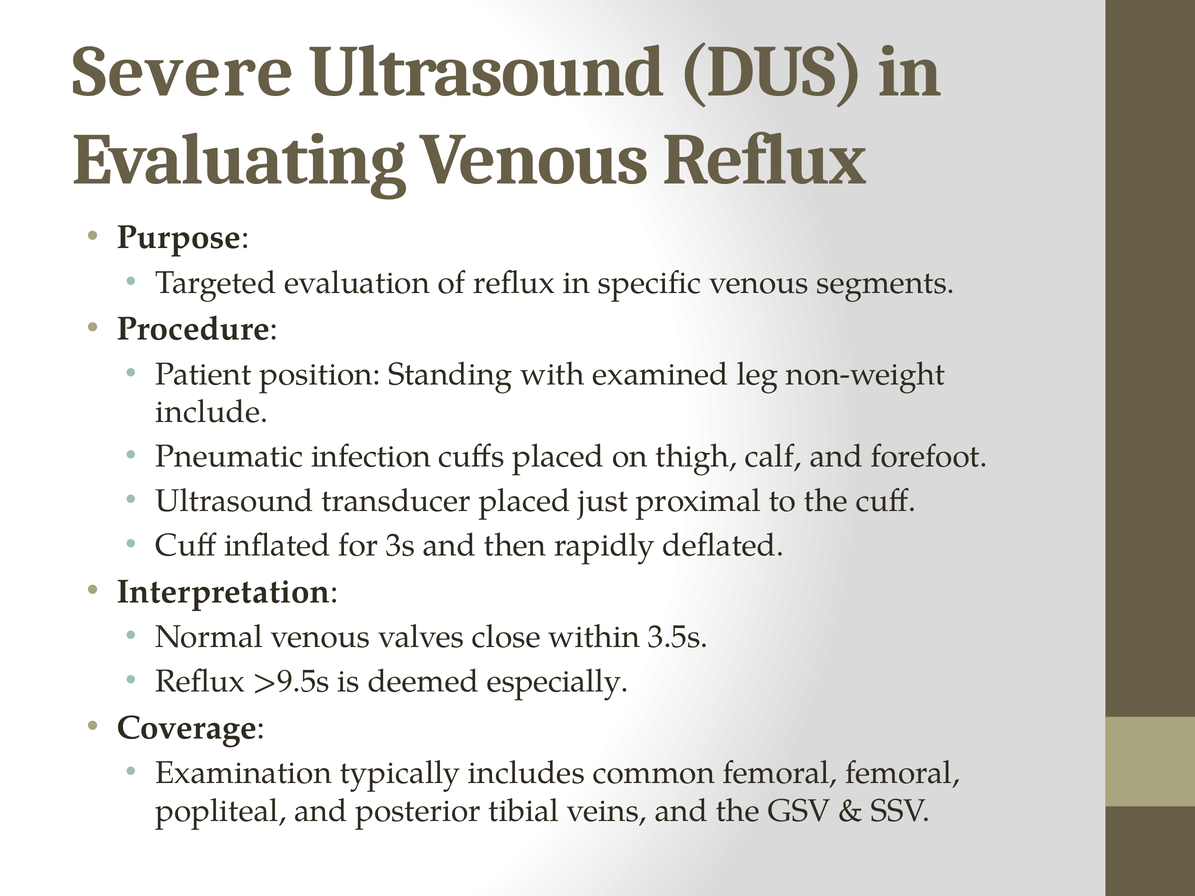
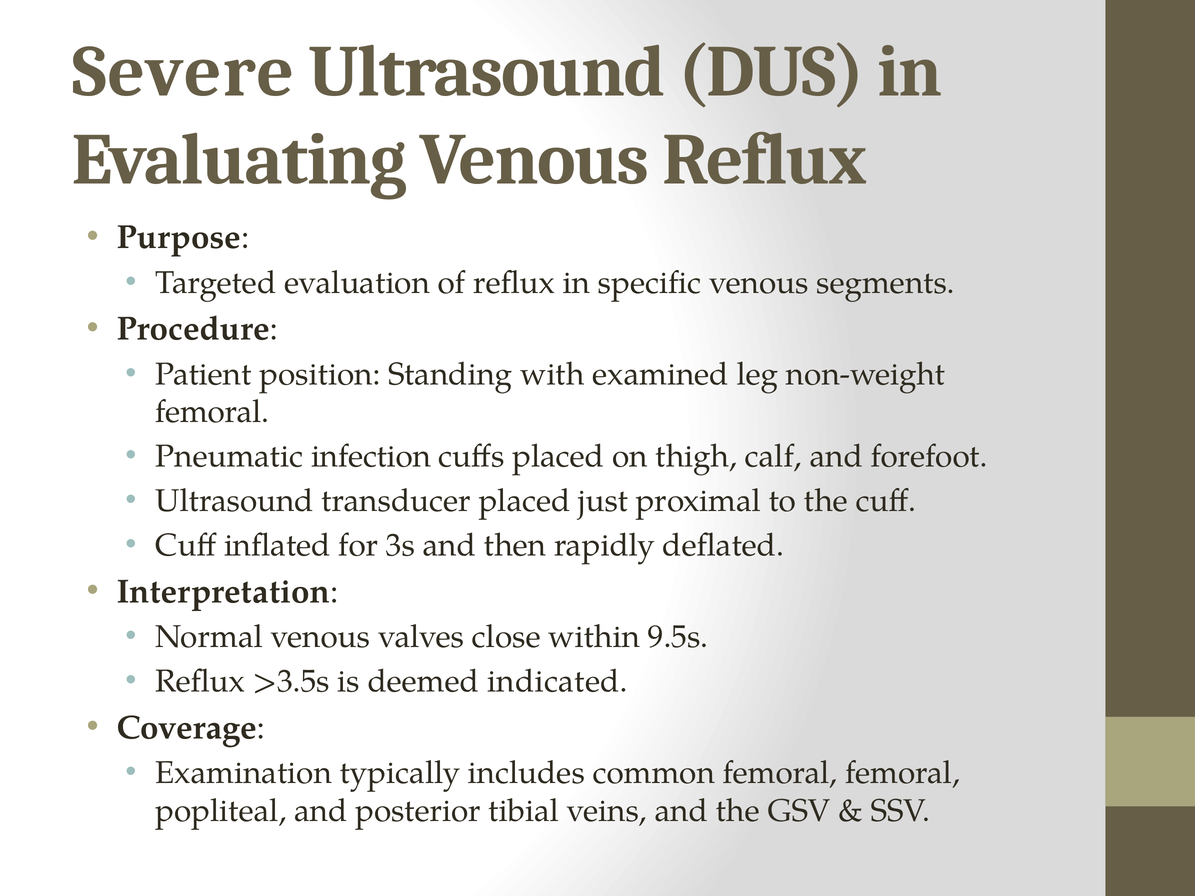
include at (212, 412): include -> femoral
3.5s: 3.5s -> 9.5s
>9.5s: >9.5s -> >3.5s
especially: especially -> indicated
